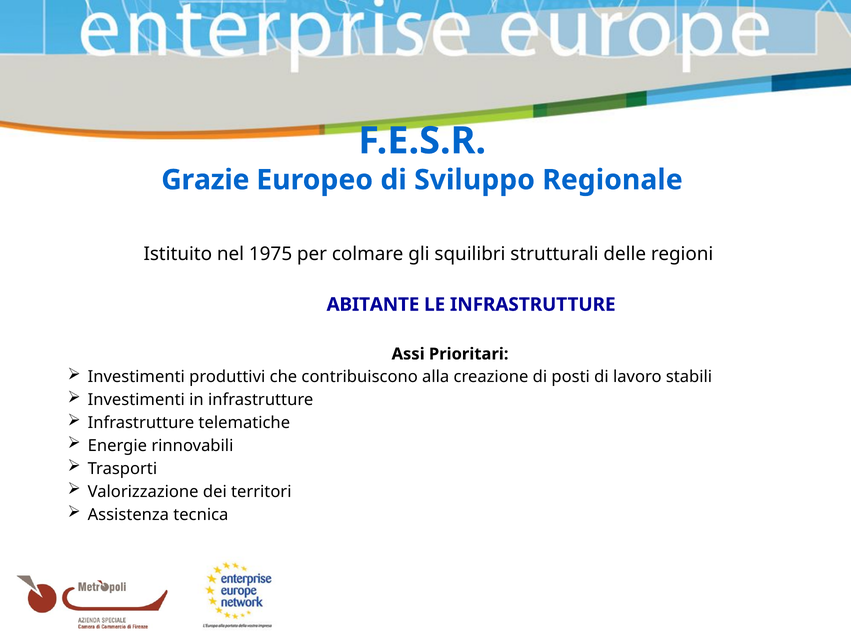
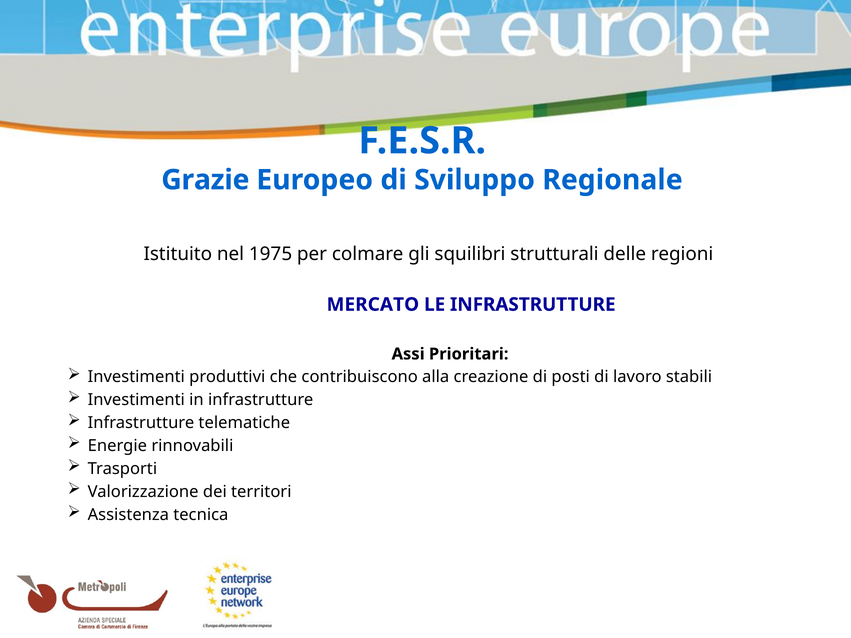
ABITANTE: ABITANTE -> MERCATO
